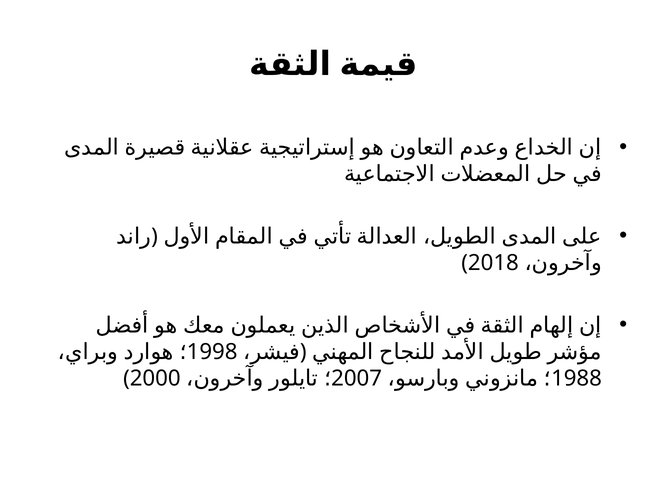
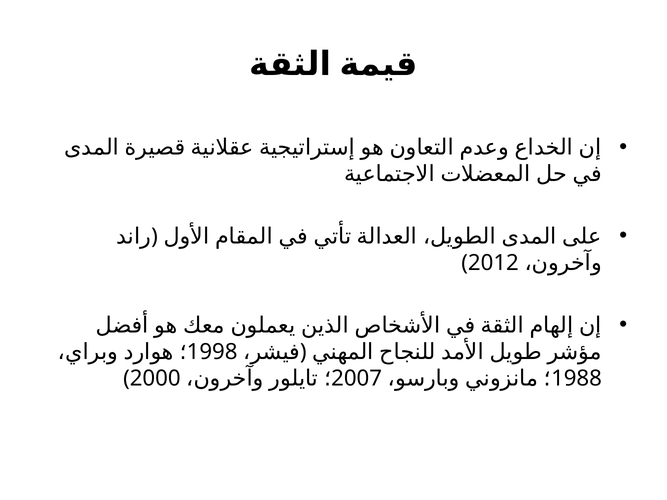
2018: 2018 -> 2012
